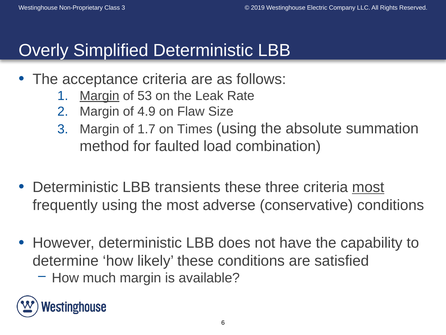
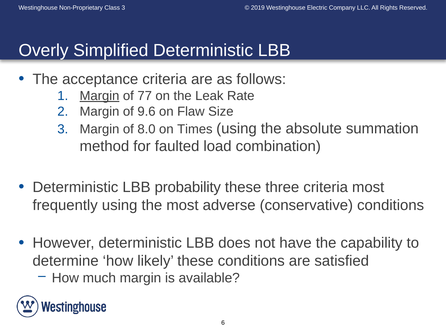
53: 53 -> 77
4.9: 4.9 -> 9.6
1.7: 1.7 -> 8.0
transients: transients -> probability
most at (368, 187) underline: present -> none
